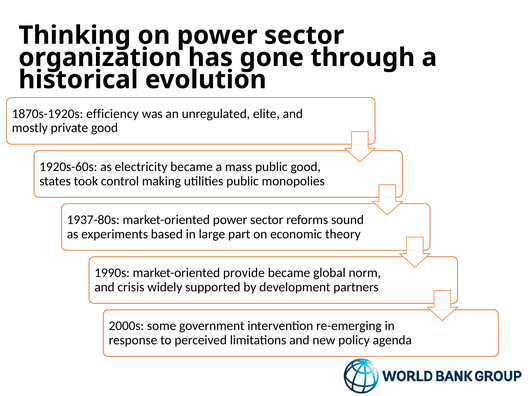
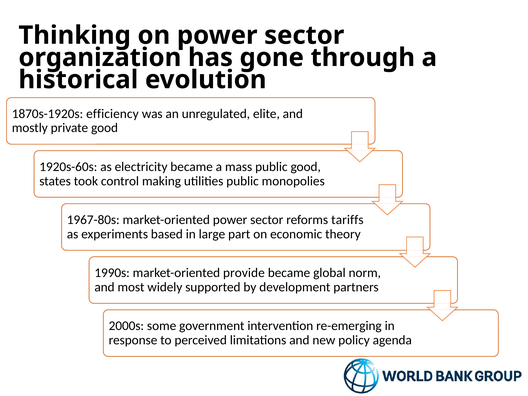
1937-80s: 1937-80s -> 1967-80s
sound: sound -> tariffs
crisis: crisis -> most
